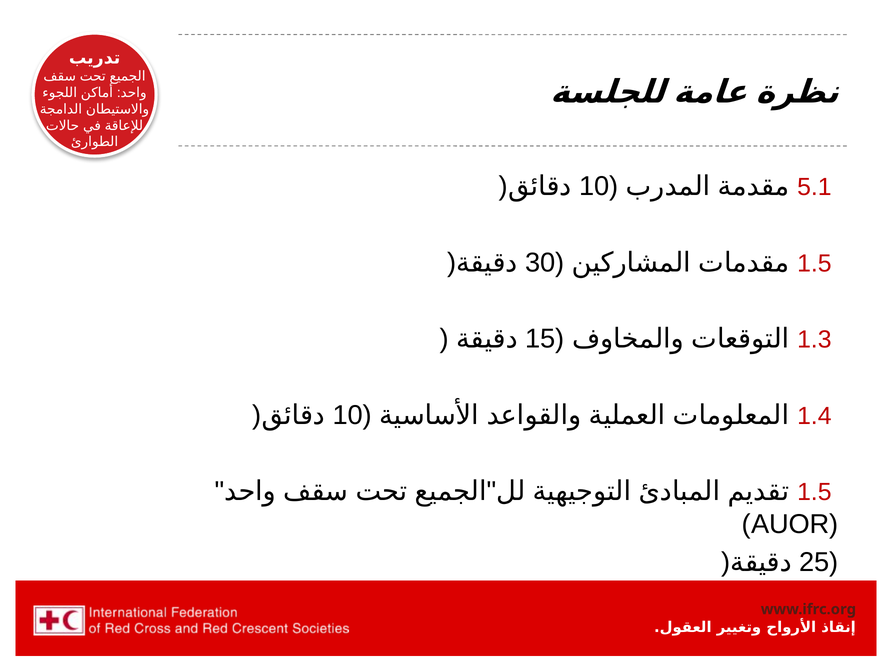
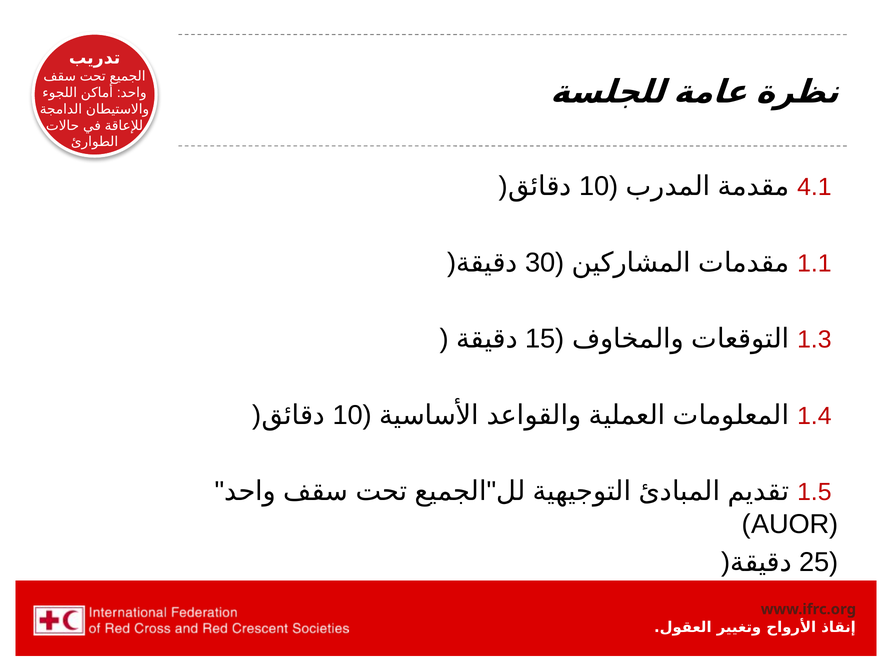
5.1: 5.1 -> 4.1
1.5 at (814, 263): 1.5 -> 1.1
